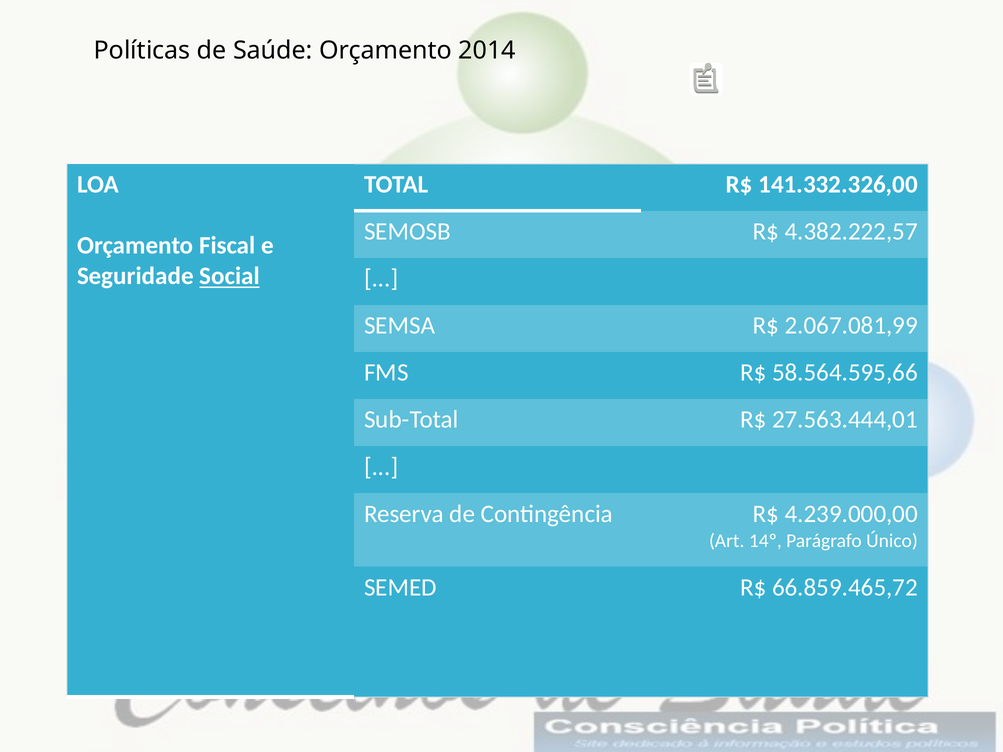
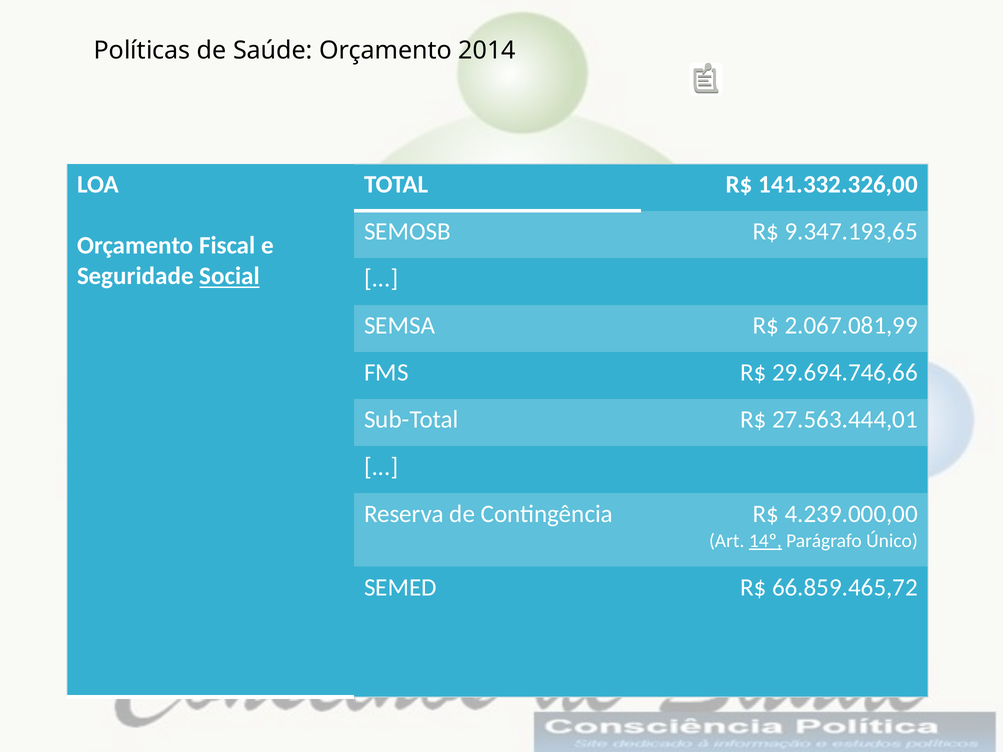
4.382.222,57: 4.382.222,57 -> 9.347.193,65
58.564.595,66: 58.564.595,66 -> 29.694.746,66
14º underline: none -> present
